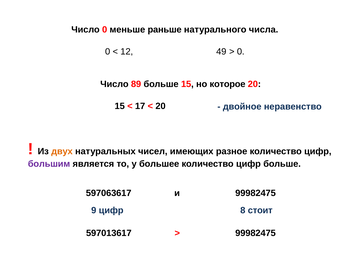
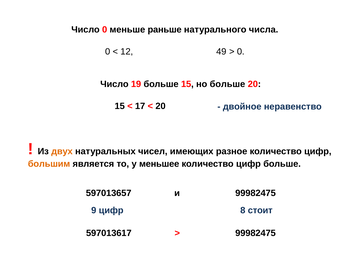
89: 89 -> 19
но которое: которое -> больше
большим colour: purple -> orange
большее: большее -> меньшее
597063617: 597063617 -> 597013657
